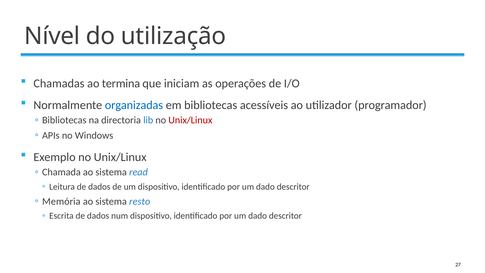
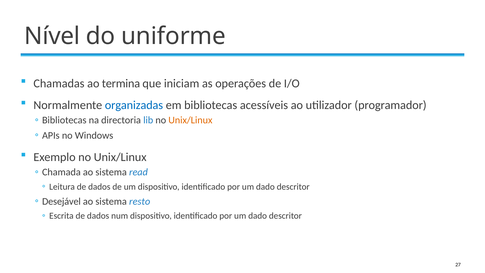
utilização: utilização -> uniforme
Unix/Linux at (190, 120) colour: red -> orange
Memória: Memória -> Desejável
